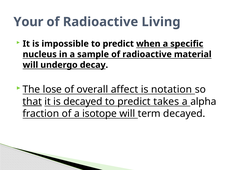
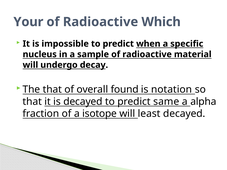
Living: Living -> Which
The lose: lose -> that
affect: affect -> found
that at (32, 102) underline: present -> none
takes: takes -> same
term: term -> least
